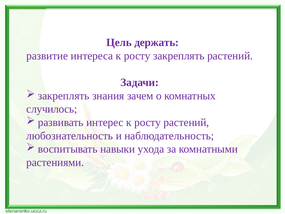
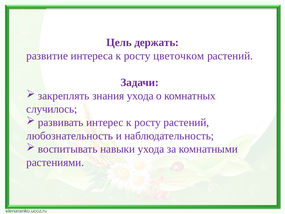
росту закреплять: закреплять -> цветочком
знания зачем: зачем -> ухода
